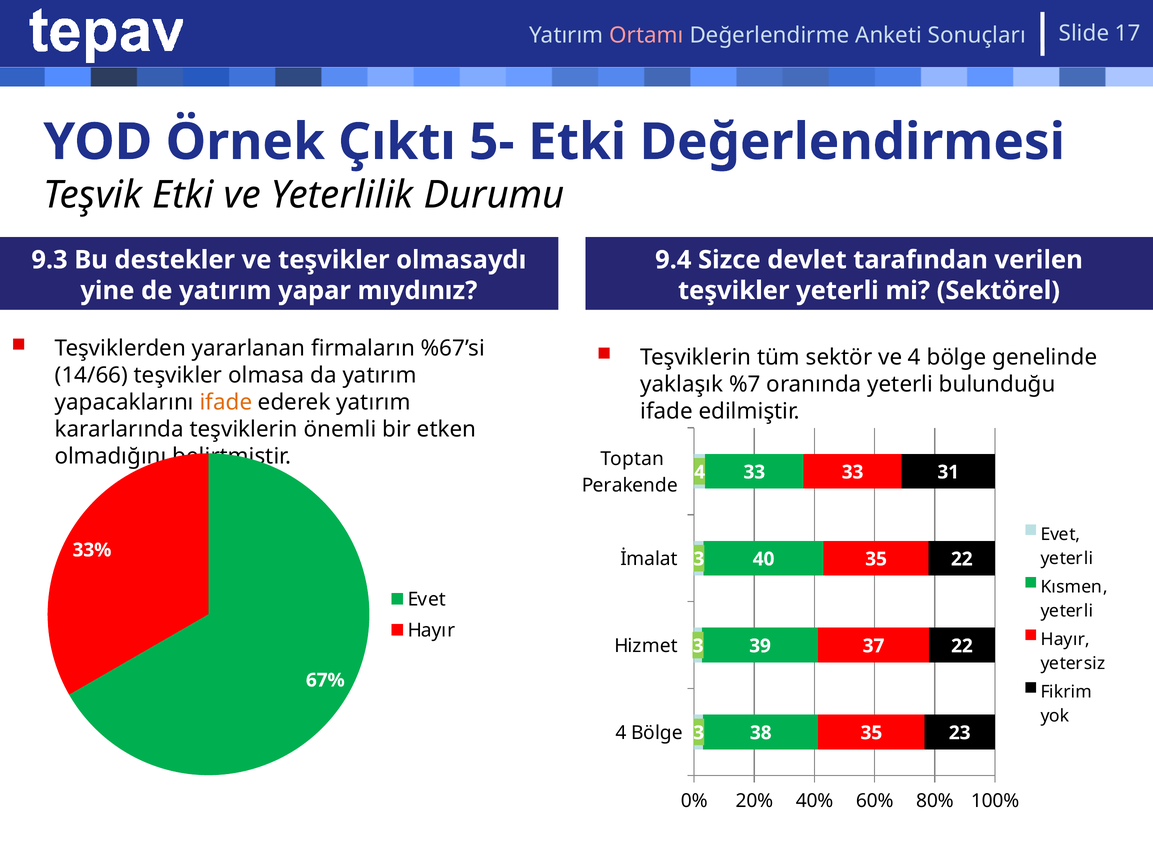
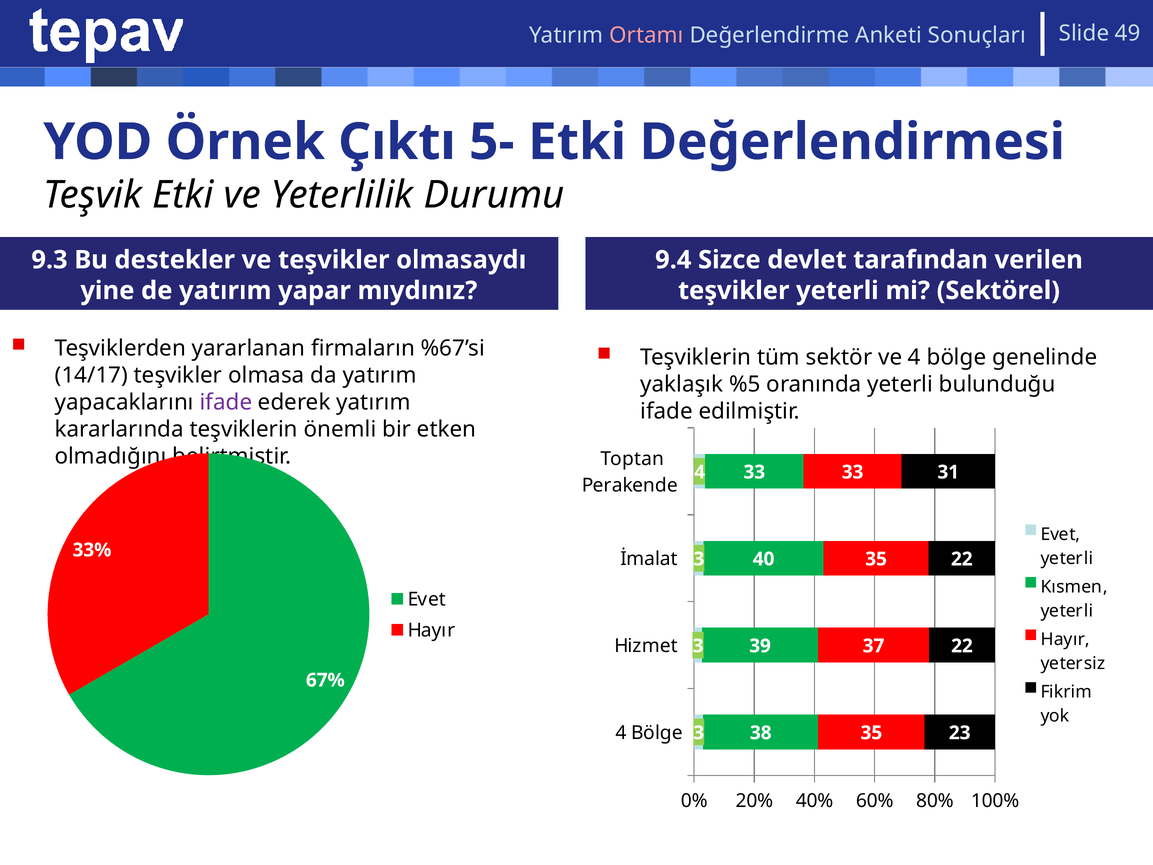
17: 17 -> 49
14/66: 14/66 -> 14/17
%7: %7 -> %5
ifade at (226, 402) colour: orange -> purple
